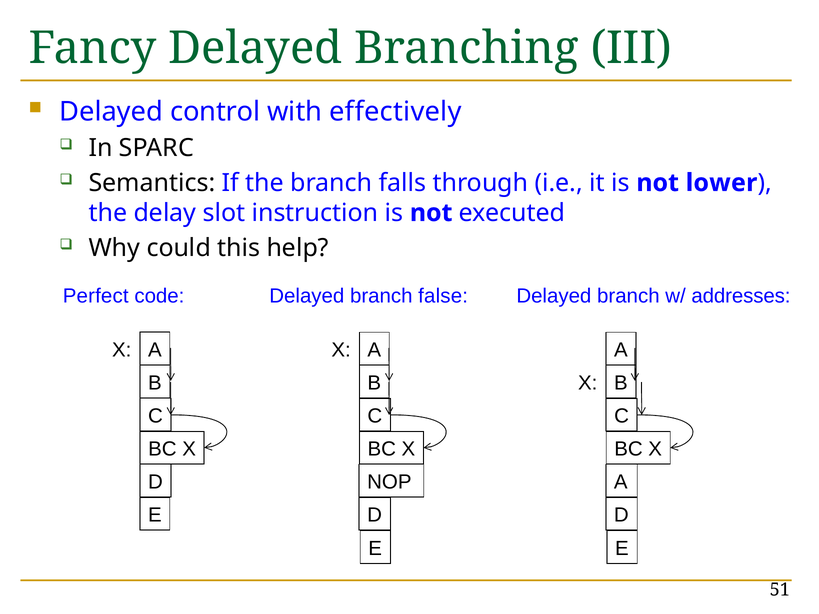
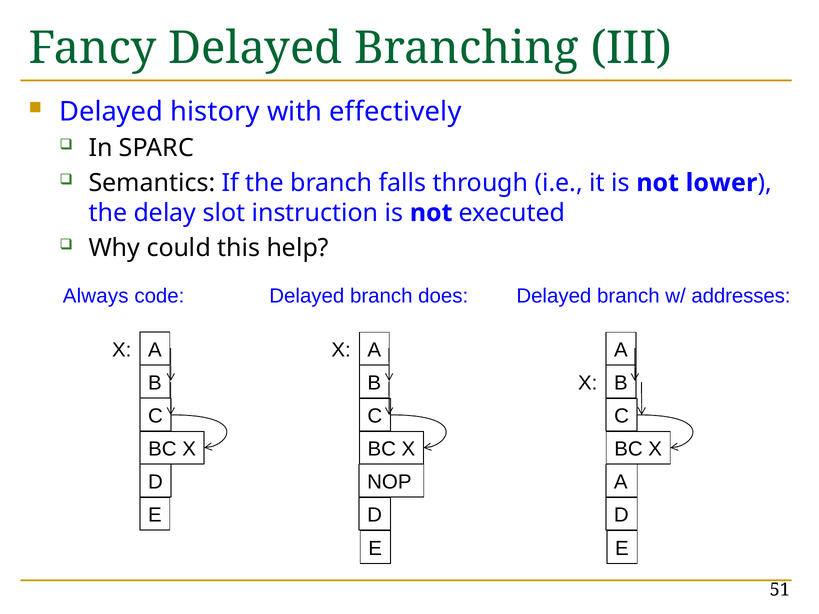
control: control -> history
Perfect: Perfect -> Always
false: false -> does
